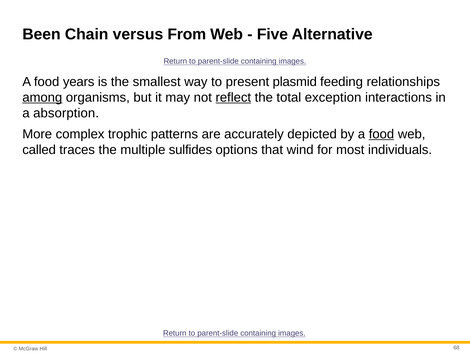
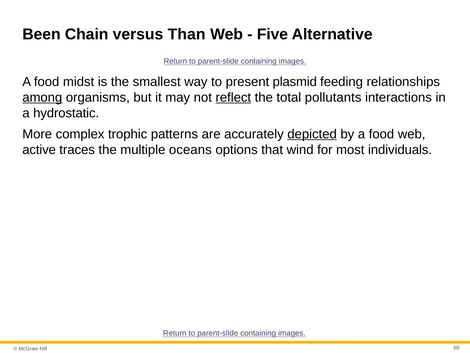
From: From -> Than
years: years -> midst
exception: exception -> pollutants
absorption: absorption -> hydrostatic
depicted underline: none -> present
food at (381, 134) underline: present -> none
called: called -> active
sulfides: sulfides -> oceans
